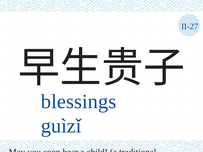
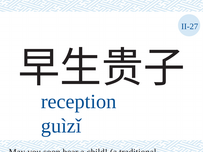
blessings: blessings -> reception
